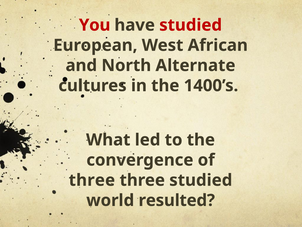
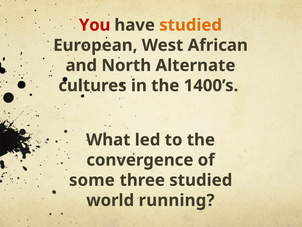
studied at (191, 25) colour: red -> orange
three at (92, 180): three -> some
resulted: resulted -> running
